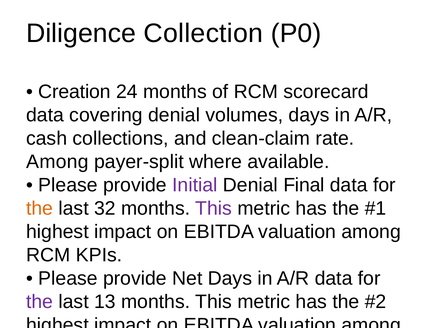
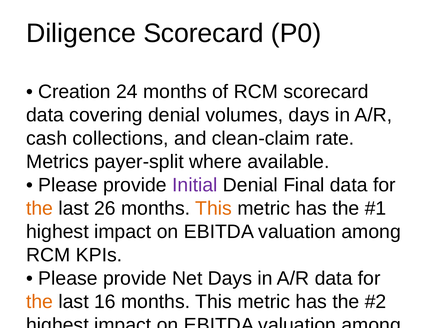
Diligence Collection: Collection -> Scorecard
Among at (57, 162): Among -> Metrics
32: 32 -> 26
This at (214, 208) colour: purple -> orange
the at (40, 301) colour: purple -> orange
13: 13 -> 16
